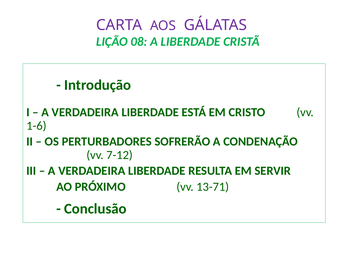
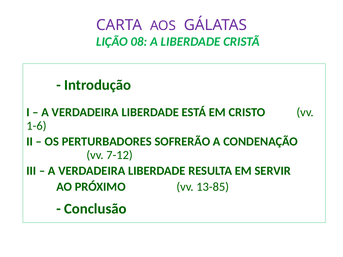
13-71: 13-71 -> 13-85
